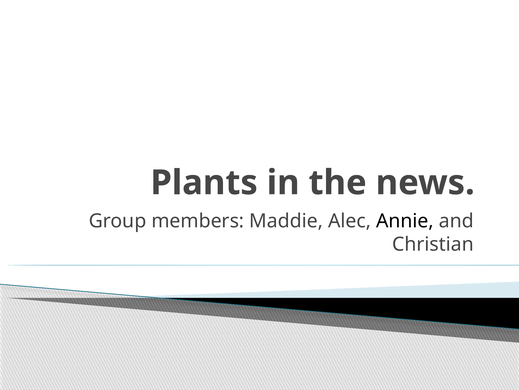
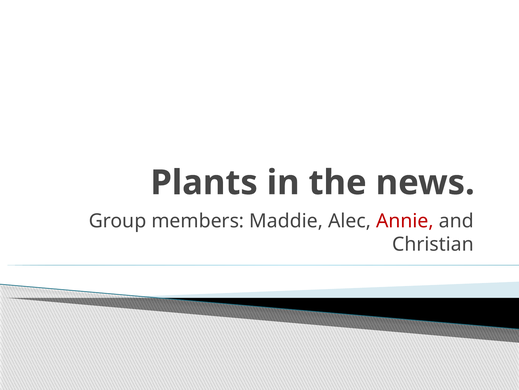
Annie colour: black -> red
